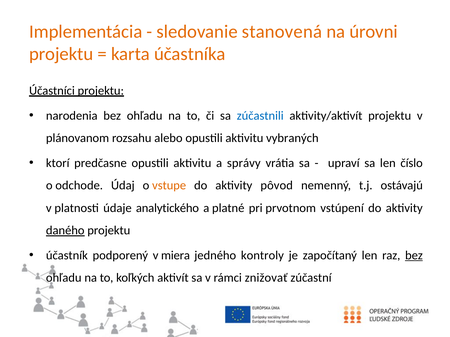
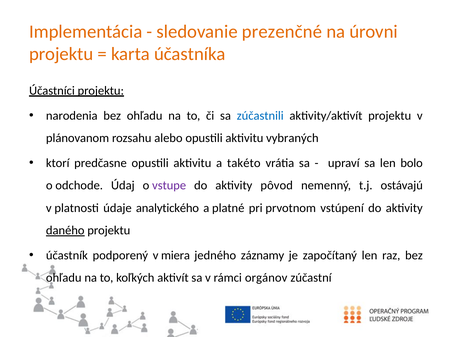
stanovená: stanovená -> prezenčné
správy: správy -> takéto
číslo: číslo -> bolo
vstupe colour: orange -> purple
kontroly: kontroly -> záznamy
bez at (414, 256) underline: present -> none
znižovať: znižovať -> orgánov
